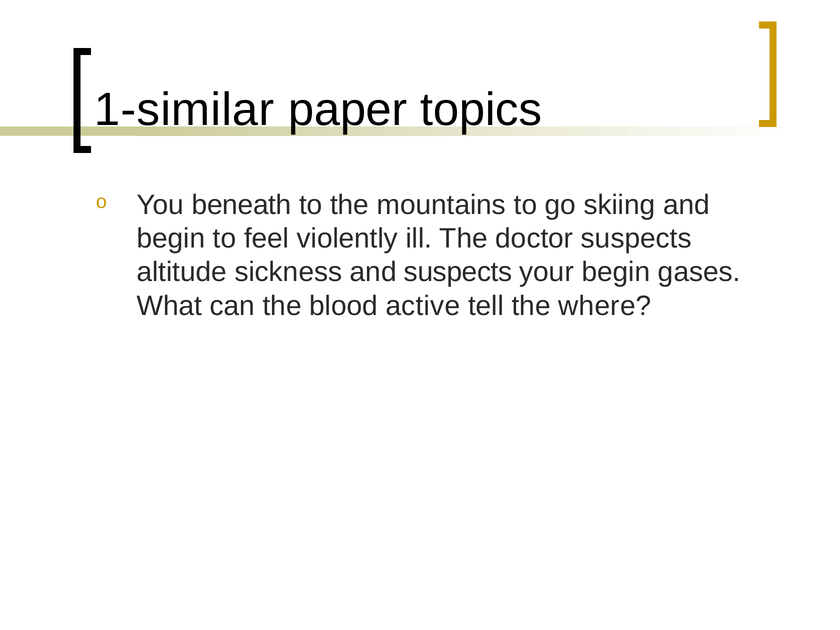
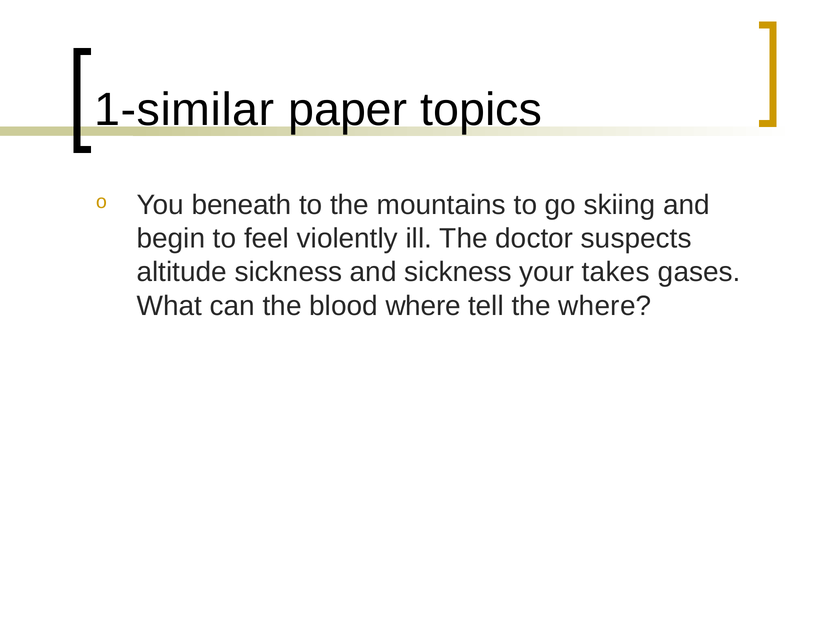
and suspects: suspects -> sickness
your begin: begin -> takes
blood active: active -> where
